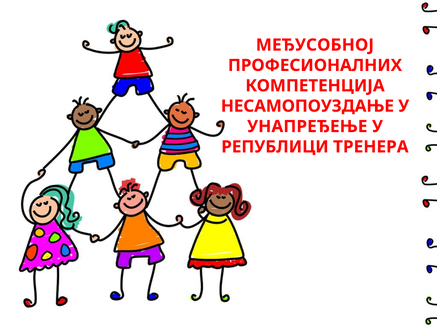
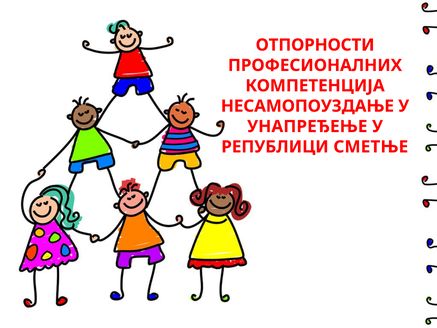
МЕЂУСОБНОЈ: МЕЂУСОБНОЈ -> ОТПОРНОСТИ
ТРЕНЕРА: ТРЕНЕРА -> СМЕТЊЕ
